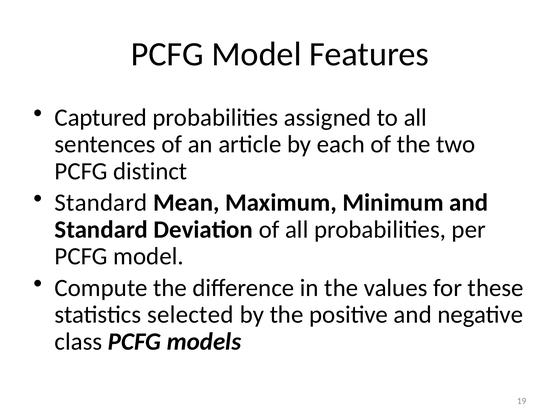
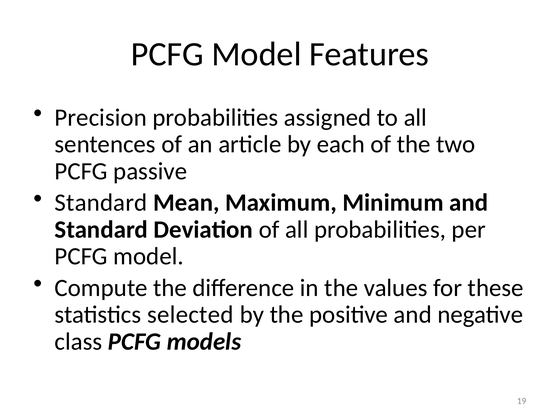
Captured: Captured -> Precision
distinct: distinct -> passive
